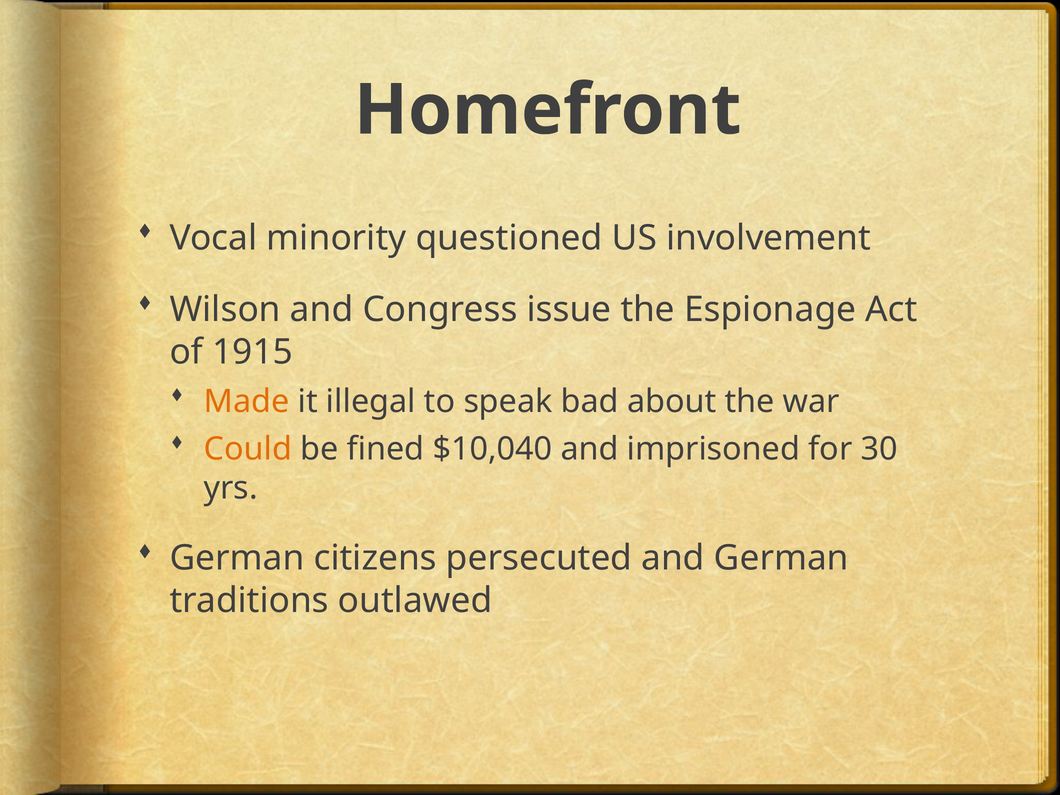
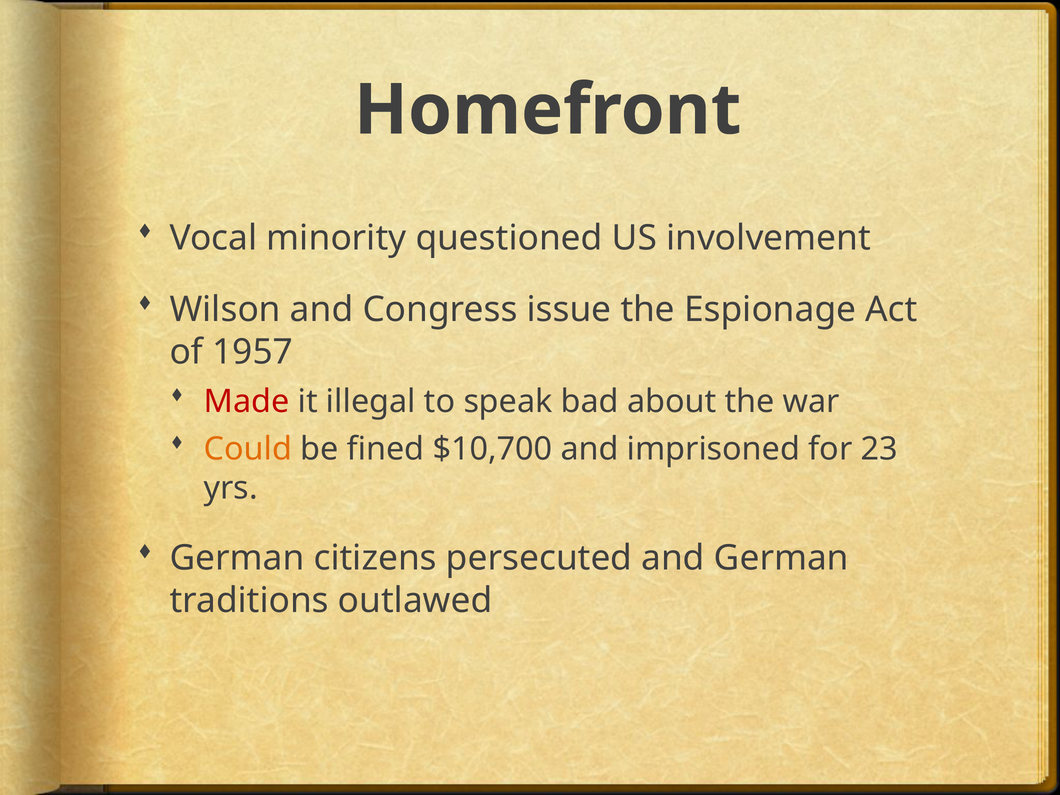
1915: 1915 -> 1957
Made colour: orange -> red
$10,040: $10,040 -> $10,700
30: 30 -> 23
